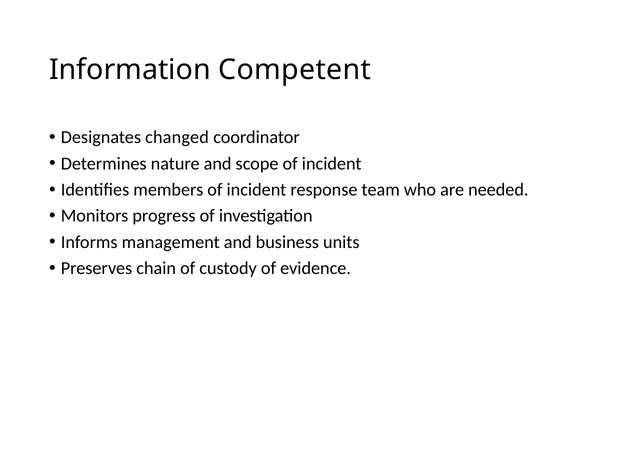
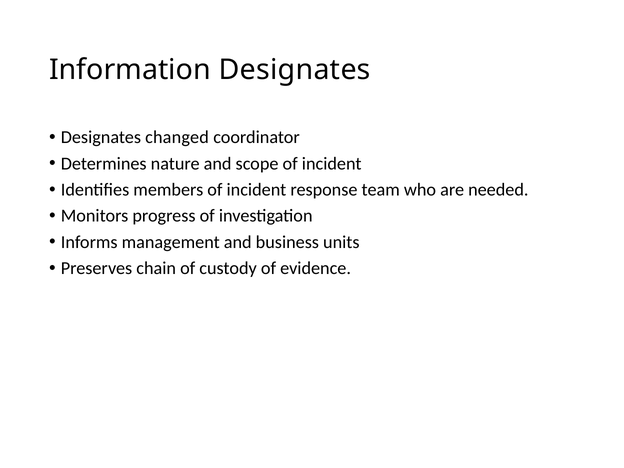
Information Competent: Competent -> Designates
